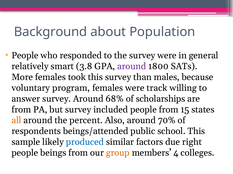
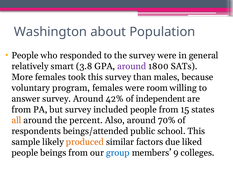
Background: Background -> Washington
track: track -> room
68%: 68% -> 42%
scholarships: scholarships -> independent
produced colour: blue -> orange
right: right -> liked
group colour: orange -> blue
4: 4 -> 9
